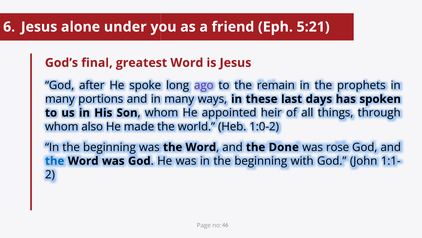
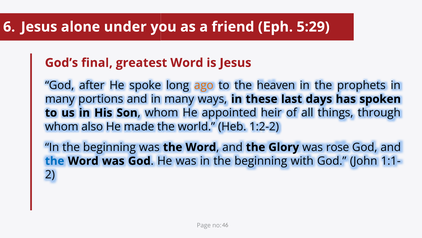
5:21: 5:21 -> 5:29
ago colour: purple -> orange
remain: remain -> heaven
1:0-2: 1:0-2 -> 1:2-2
Done: Done -> Glory
